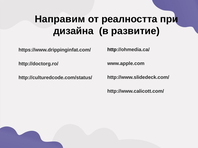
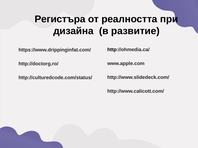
Направим: Направим -> Регистъра
